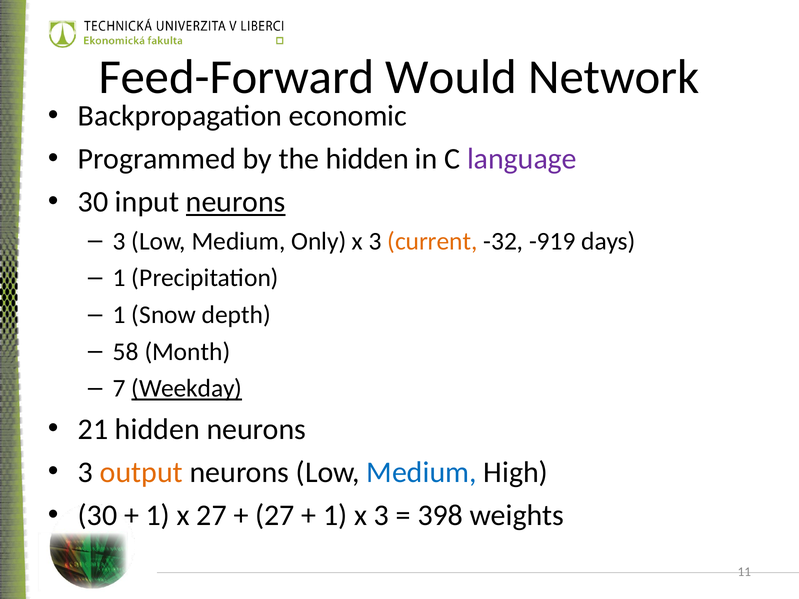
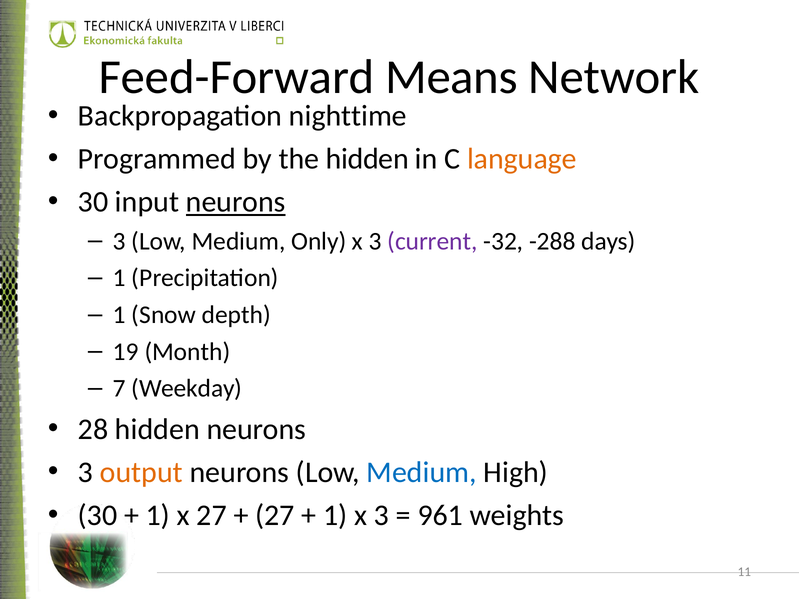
Would: Would -> Means
economic: economic -> nighttime
language colour: purple -> orange
current colour: orange -> purple
-919: -919 -> -288
58: 58 -> 19
Weekday underline: present -> none
21: 21 -> 28
398: 398 -> 961
